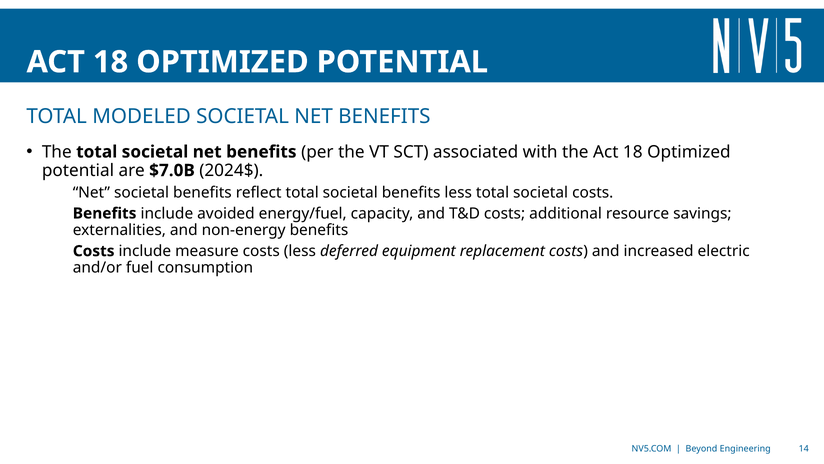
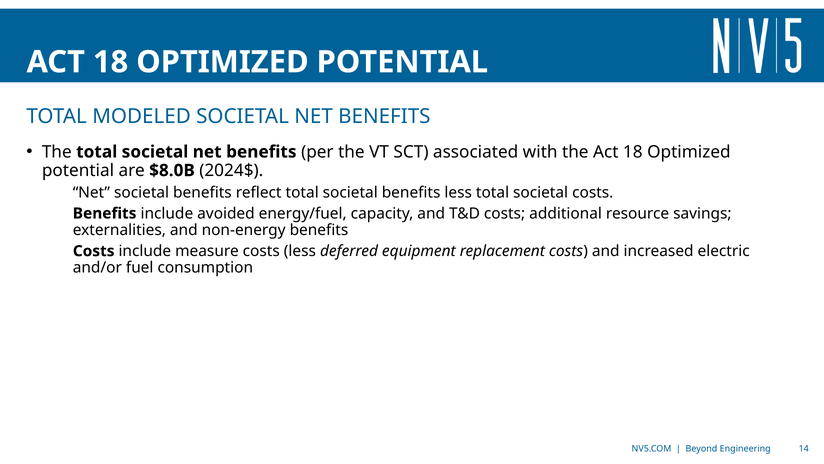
$7.0B: $7.0B -> $8.0B
